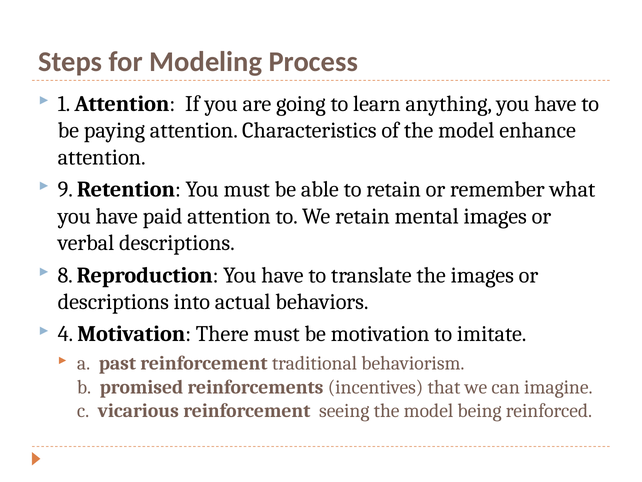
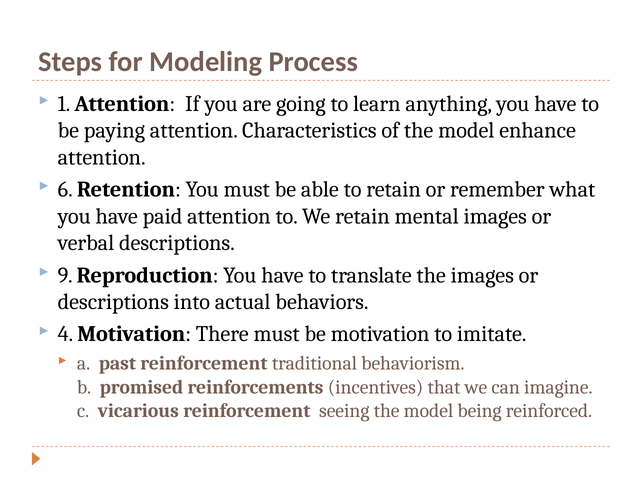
9: 9 -> 6
8: 8 -> 9
